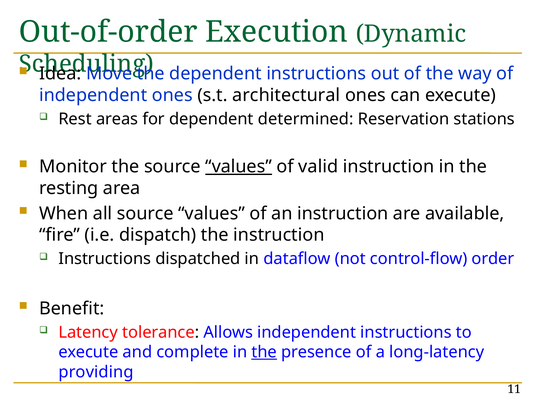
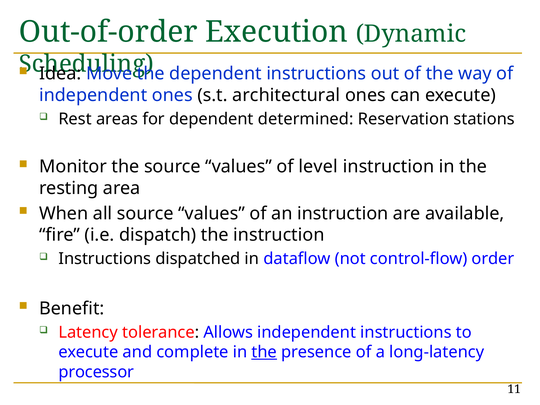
values at (239, 167) underline: present -> none
valid: valid -> level
providing: providing -> processor
